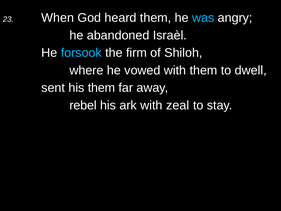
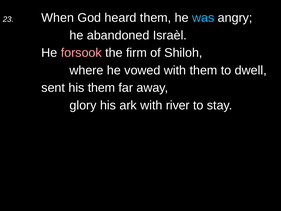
forsook colour: light blue -> pink
rebel: rebel -> glory
zeal: zeal -> river
